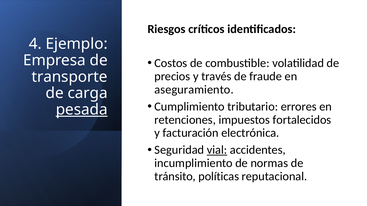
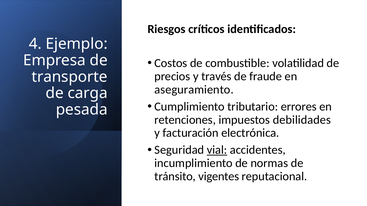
pesada underline: present -> none
fortalecidos: fortalecidos -> debilidades
políticas: políticas -> vigentes
